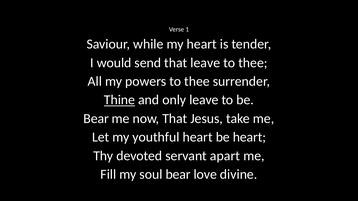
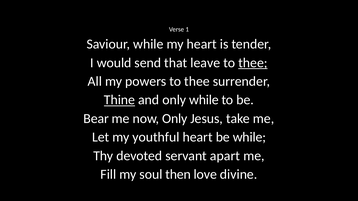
thee at (253, 63) underline: none -> present
only leave: leave -> while
now That: That -> Only
be heart: heart -> while
soul bear: bear -> then
